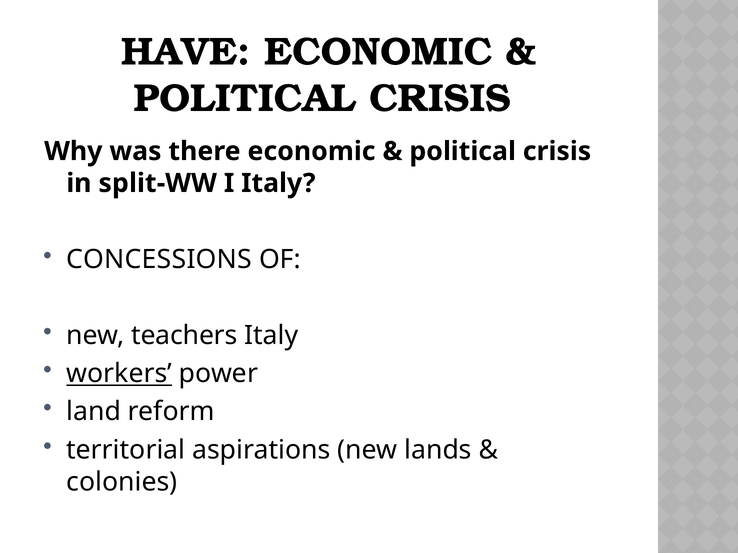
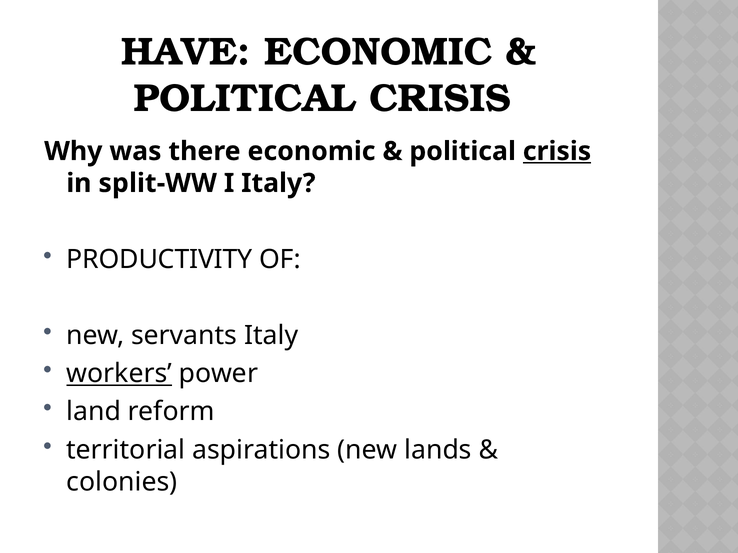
crisis at (557, 151) underline: none -> present
CONCESSIONS: CONCESSIONS -> PRODUCTIVITY
teachers: teachers -> servants
